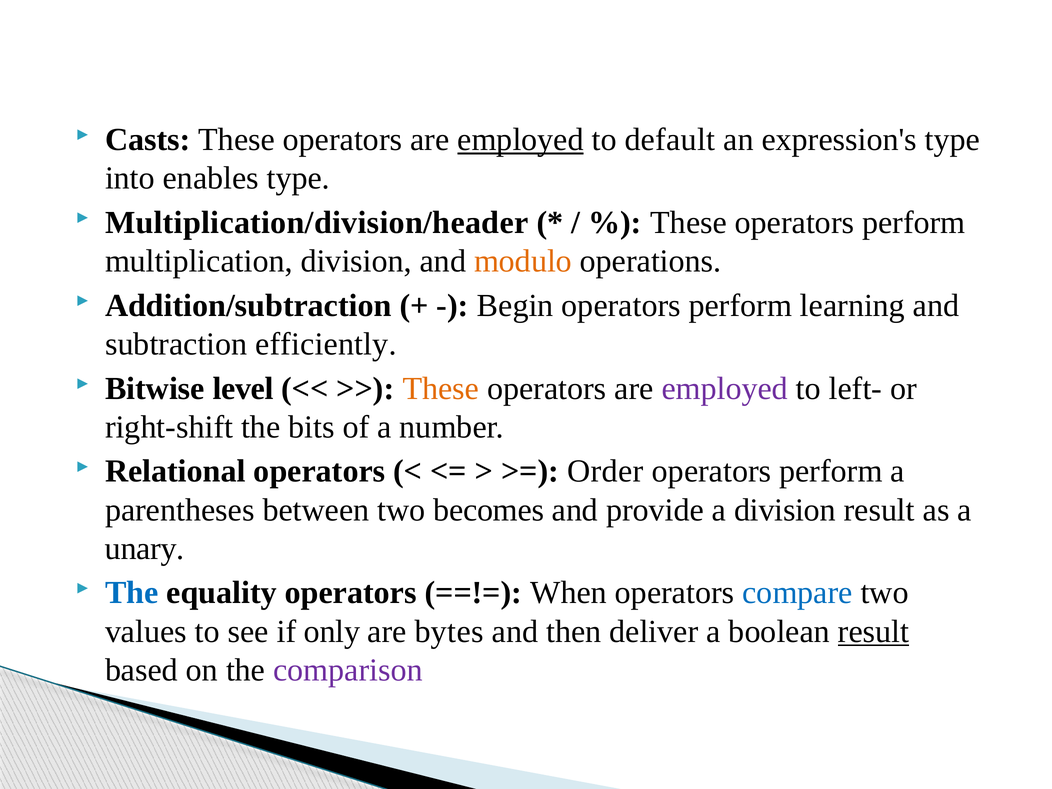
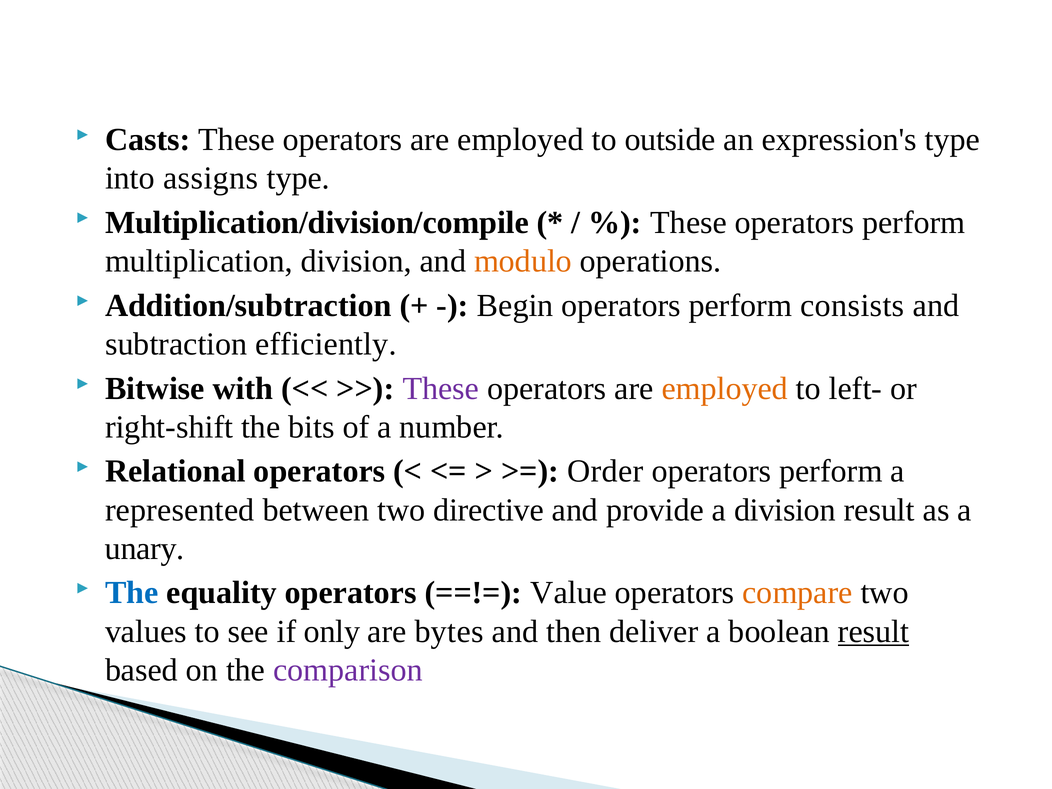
employed at (521, 140) underline: present -> none
default: default -> outside
enables: enables -> assigns
Multiplication/division/header: Multiplication/division/header -> Multiplication/division/compile
learning: learning -> consists
level: level -> with
These at (441, 388) colour: orange -> purple
employed at (725, 388) colour: purple -> orange
parentheses: parentheses -> represented
becomes: becomes -> directive
When: When -> Value
compare colour: blue -> orange
